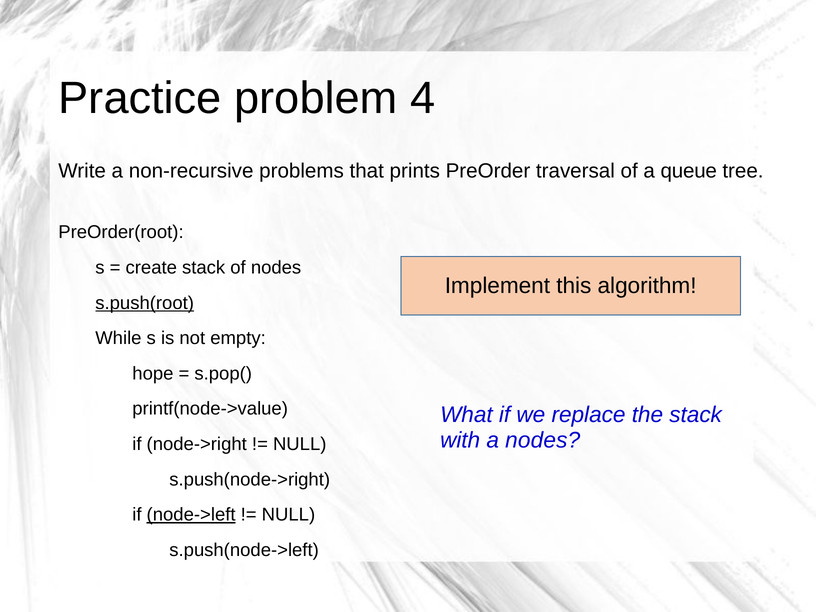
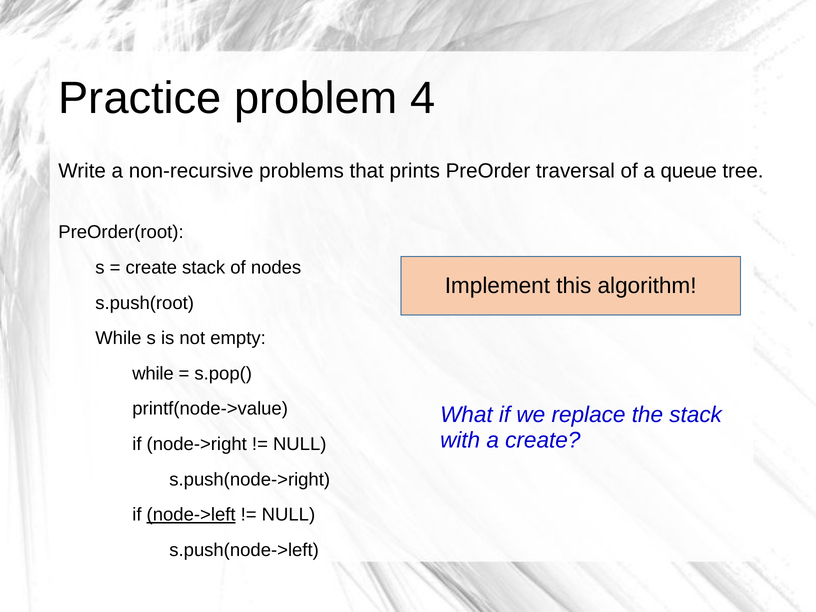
s.push(root underline: present -> none
hope at (153, 374): hope -> while
a nodes: nodes -> create
